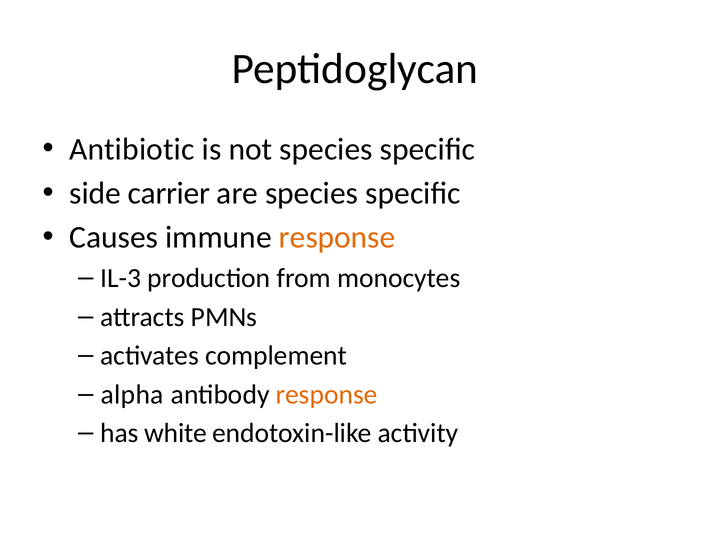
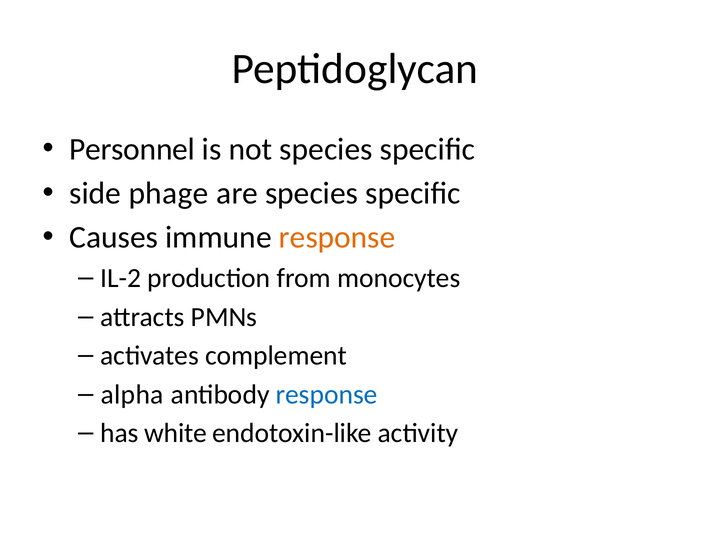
Antibiotic: Antibiotic -> Personnel
carrier: carrier -> phage
IL-3: IL-3 -> IL-2
response at (327, 394) colour: orange -> blue
